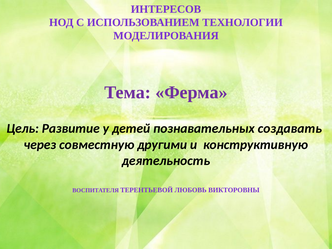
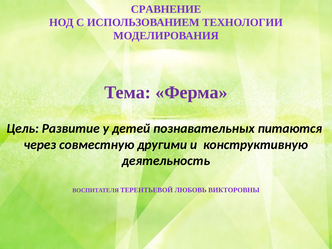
ИНТЕРЕСОВ: ИНТЕРЕСОВ -> СРАВНЕНИЕ
создавать: создавать -> питаются
